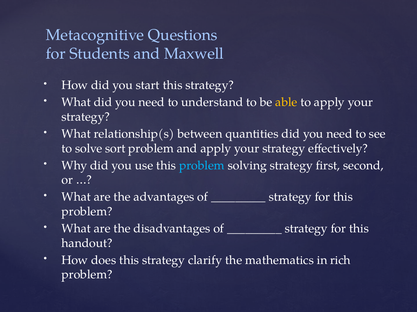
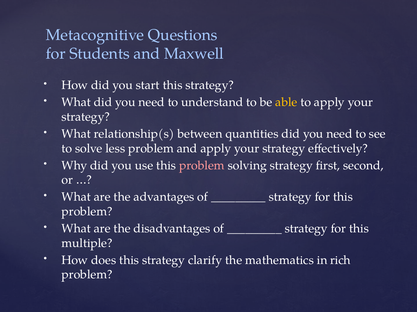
sort: sort -> less
problem at (202, 166) colour: light blue -> pink
handout: handout -> multiple
